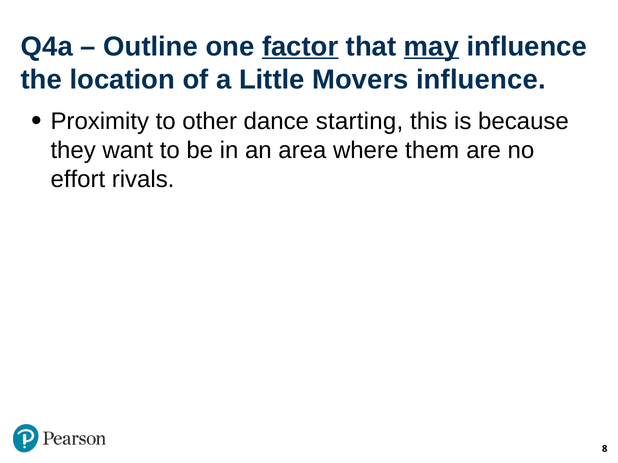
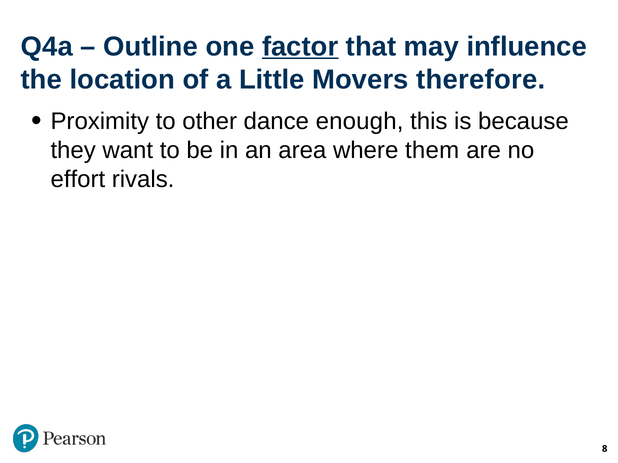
may underline: present -> none
Movers influence: influence -> therefore
starting: starting -> enough
